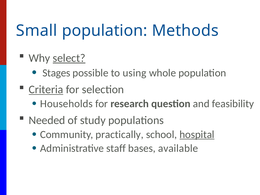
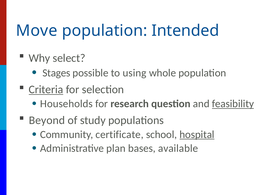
Small: Small -> Move
Methods: Methods -> Intended
select underline: present -> none
feasibility underline: none -> present
Needed: Needed -> Beyond
practically: practically -> certificate
staff: staff -> plan
